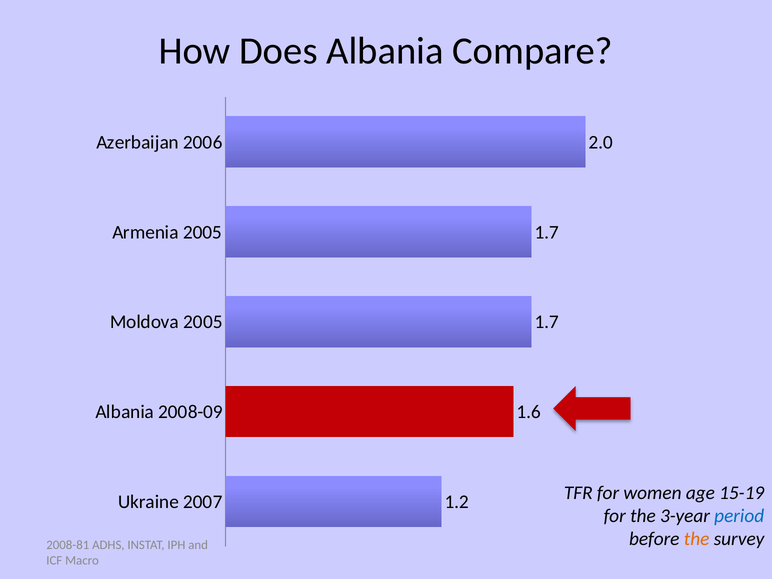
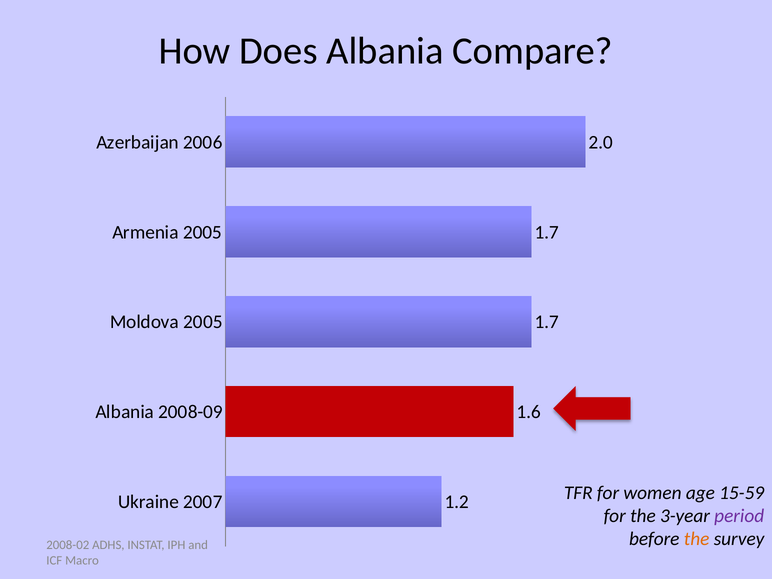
15-19: 15-19 -> 15-59
period colour: blue -> purple
2008-81: 2008-81 -> 2008-02
